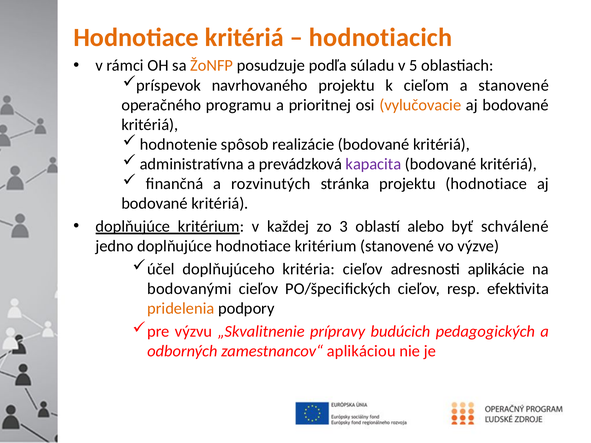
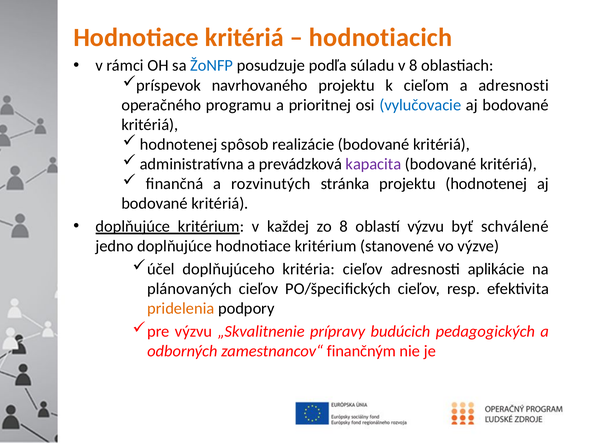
ŽoNFP colour: orange -> blue
v 5: 5 -> 8
a stanovené: stanovené -> adresnosti
vylučovacie colour: orange -> blue
hodnotenie at (179, 144): hodnotenie -> hodnotenej
projektu hodnotiace: hodnotiace -> hodnotenej
zo 3: 3 -> 8
oblastí alebo: alebo -> výzvu
bodovanými: bodovanými -> plánovaných
aplikáciou: aplikáciou -> finančným
